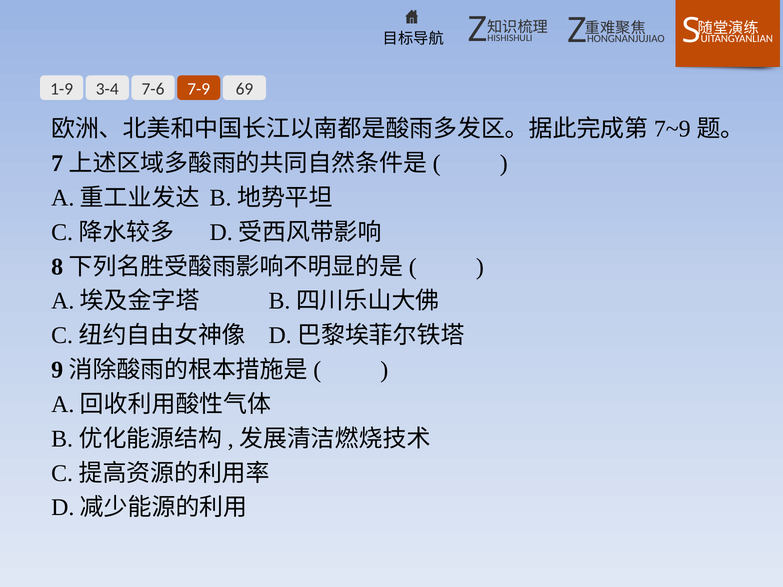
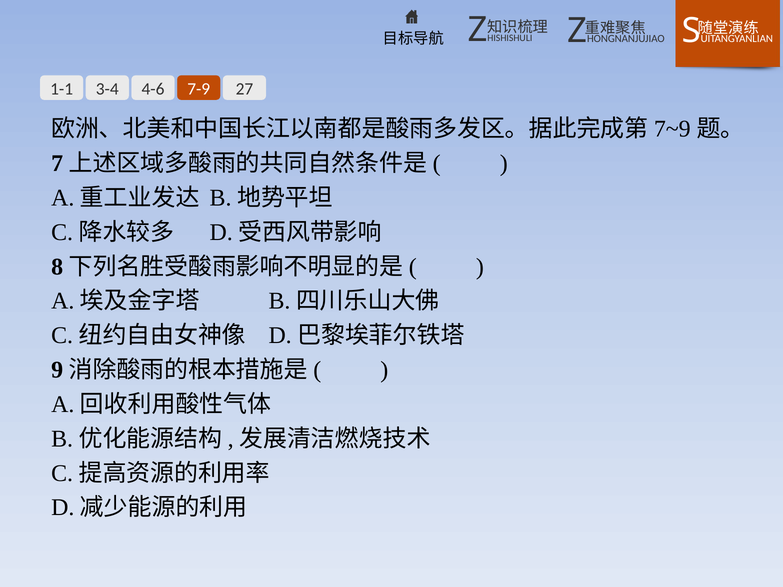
1-9: 1-9 -> 1-1
7-6: 7-6 -> 4-6
69: 69 -> 27
